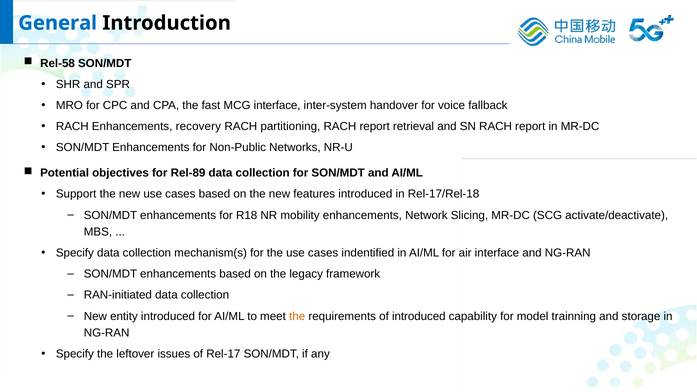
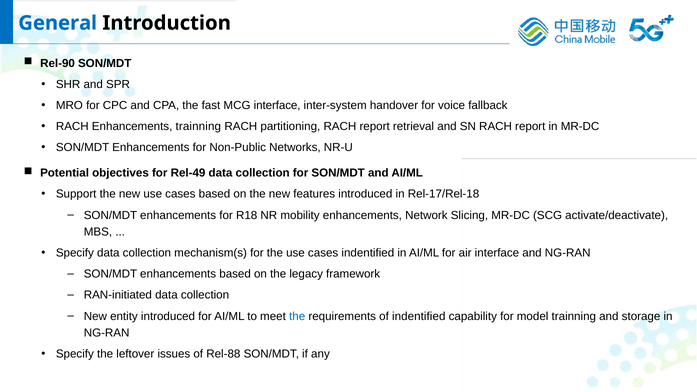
Rel-58: Rel-58 -> Rel-90
Enhancements recovery: recovery -> trainning
Rel-89: Rel-89 -> Rel-49
the at (297, 316) colour: orange -> blue
of introduced: introduced -> indentified
Rel-17: Rel-17 -> Rel-88
